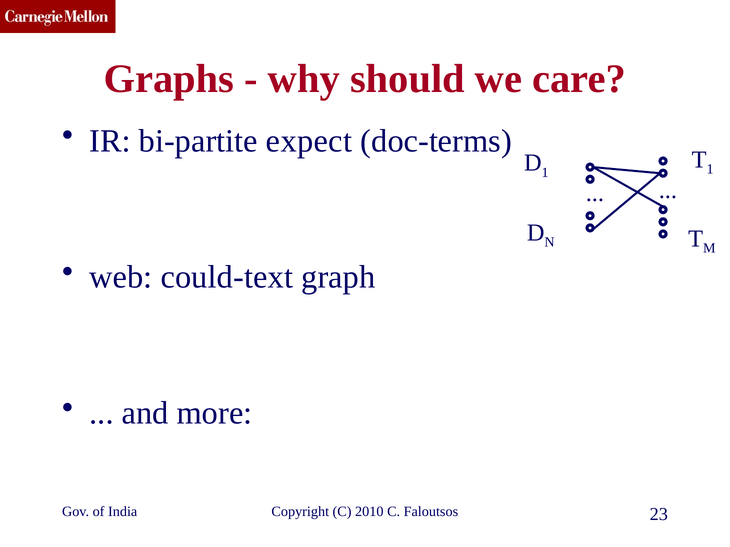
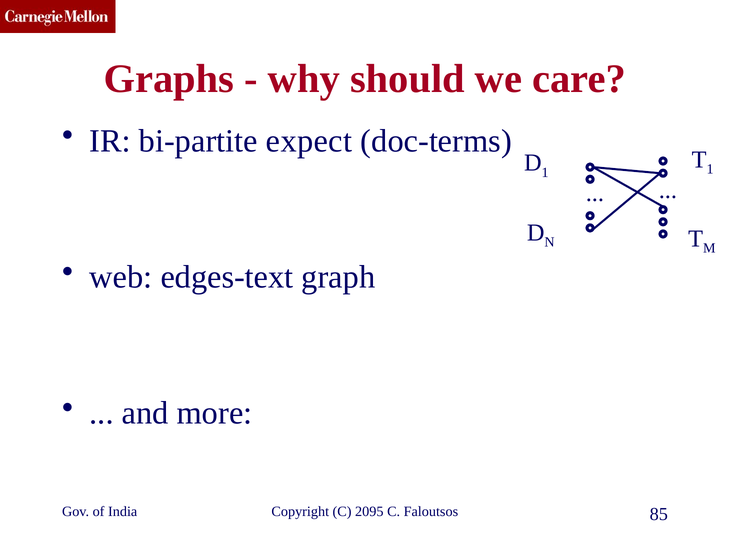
could-text: could-text -> edges-text
2010: 2010 -> 2095
23: 23 -> 85
